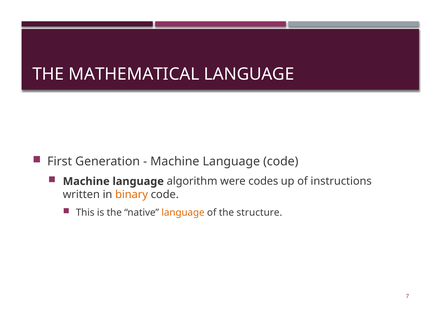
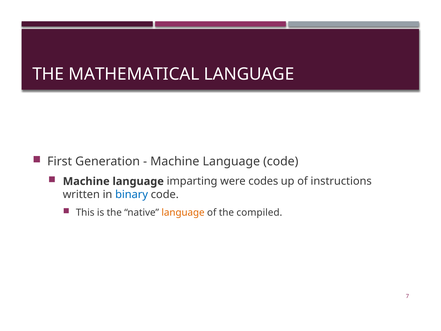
algorithm: algorithm -> imparting
binary colour: orange -> blue
structure: structure -> compiled
